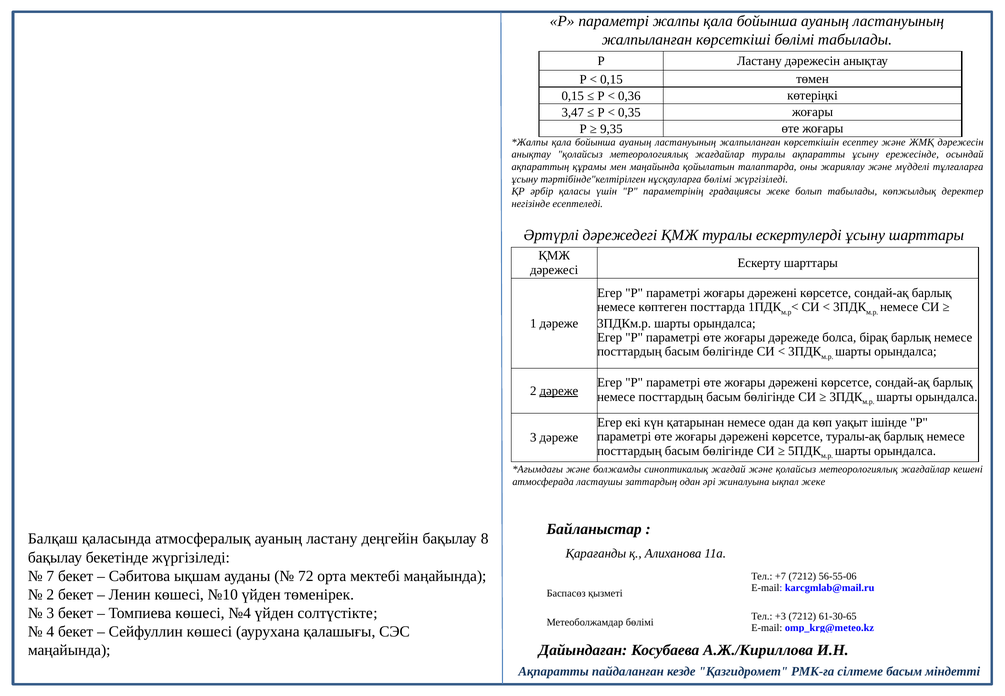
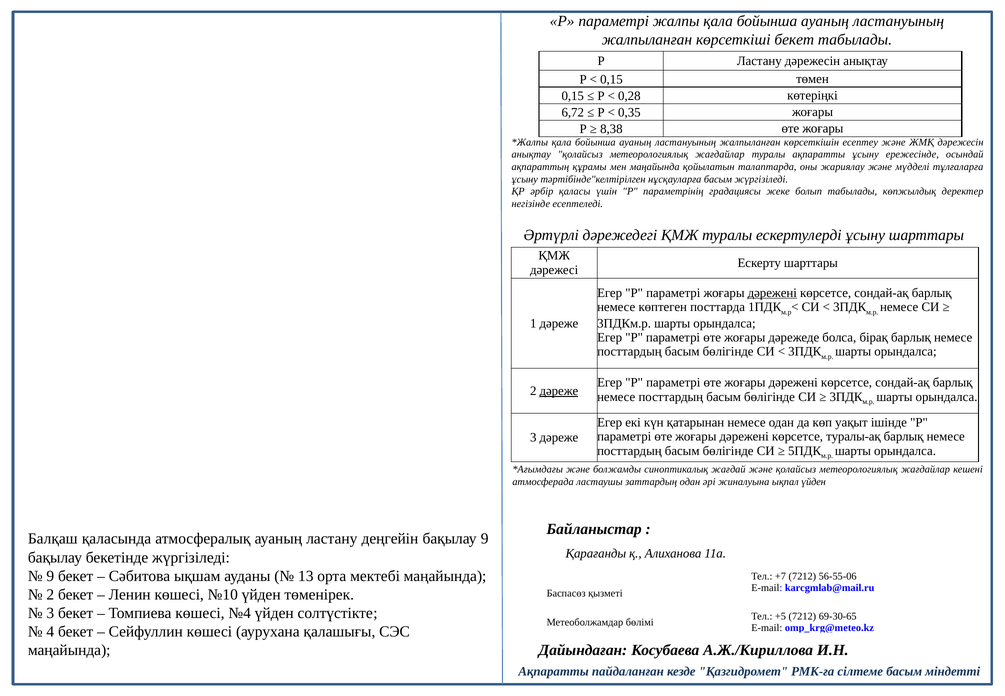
көрсеткіші бөлімі: бөлімі -> бекет
0,36: 0,36 -> 0,28
3,47: 3,47 -> 6,72
9,35: 9,35 -> 8,38
нұсқауларға бөлімі: бөлімі -> басым
дәрежені at (772, 293) underline: none -> present
ықпал жеке: жеке -> үйден
бақылау 8: 8 -> 9
7 at (50, 576): 7 -> 9
72: 72 -> 13
+3: +3 -> +5
61-30-65: 61-30-65 -> 69-30-65
